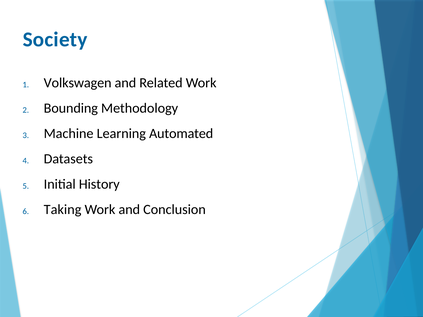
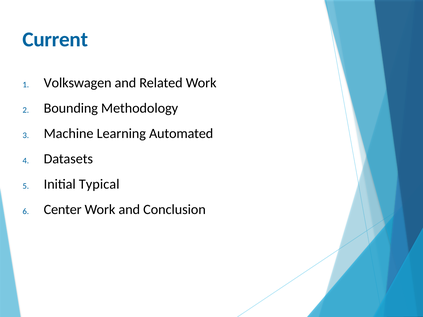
Society: Society -> Current
History: History -> Typical
Taking: Taking -> Center
